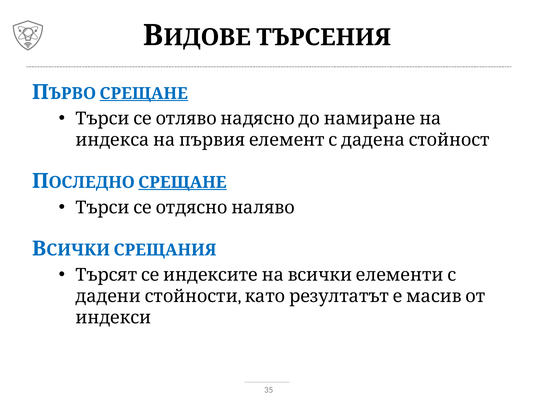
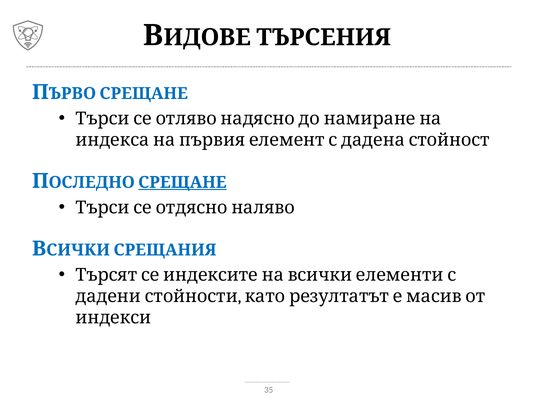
СРЕЩАНЕ at (144, 94) underline: present -> none
